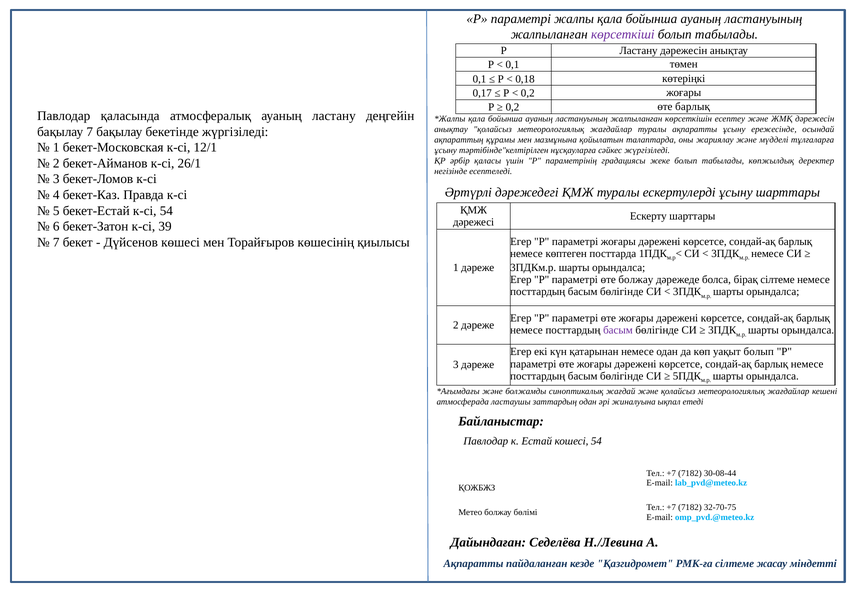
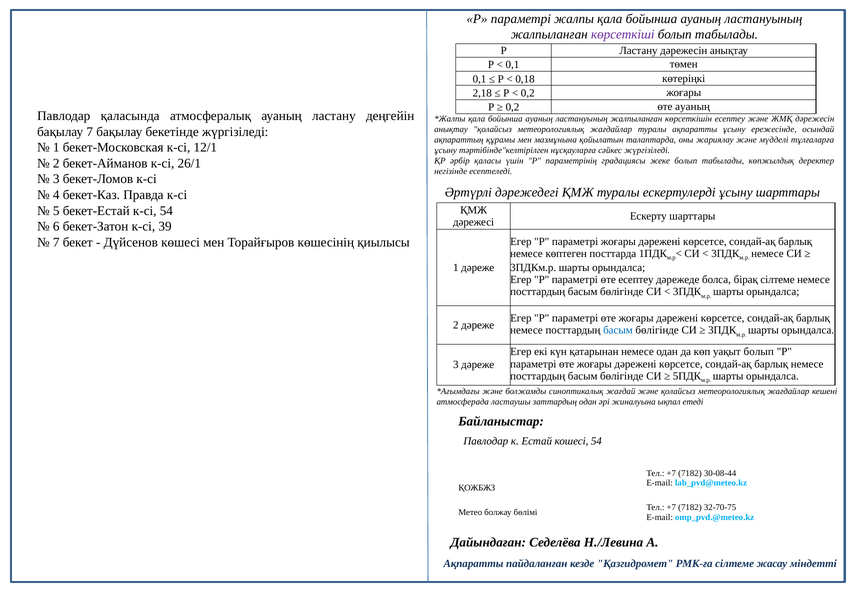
0,17: 0,17 -> 2,18
өте барлық: барлық -> ауаның
өте болжау: болжау -> есептеу
басым at (618, 330) colour: purple -> blue
